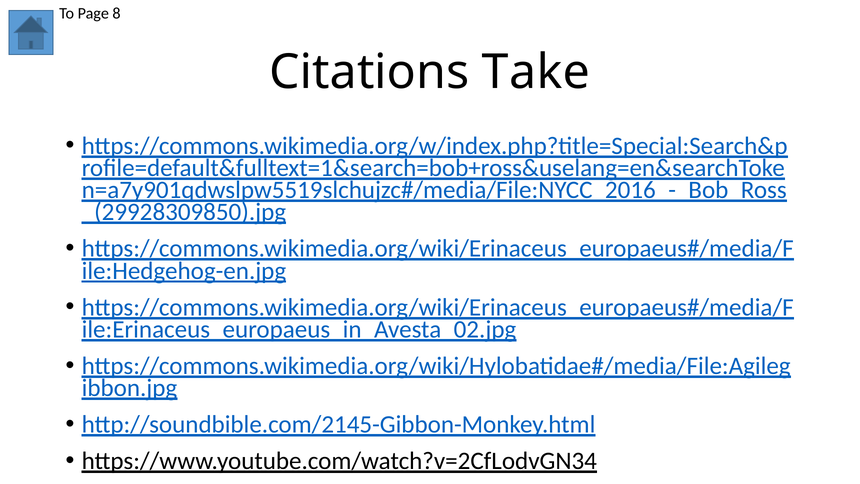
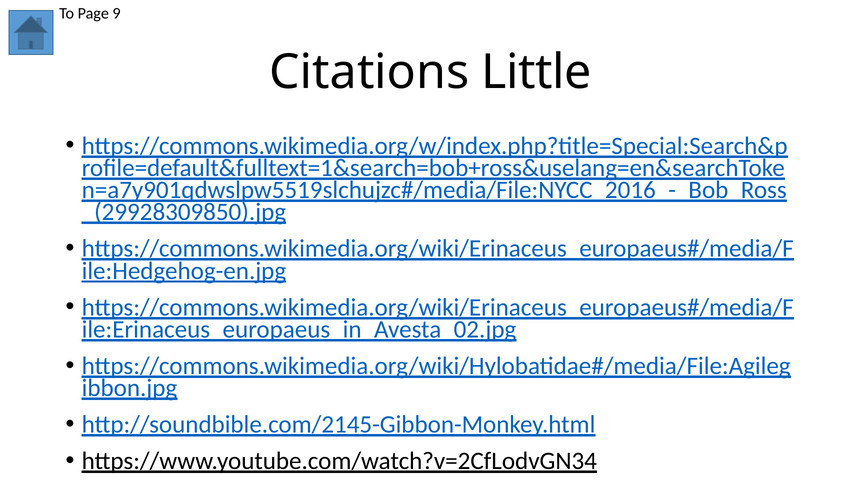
8: 8 -> 9
Take: Take -> Little
